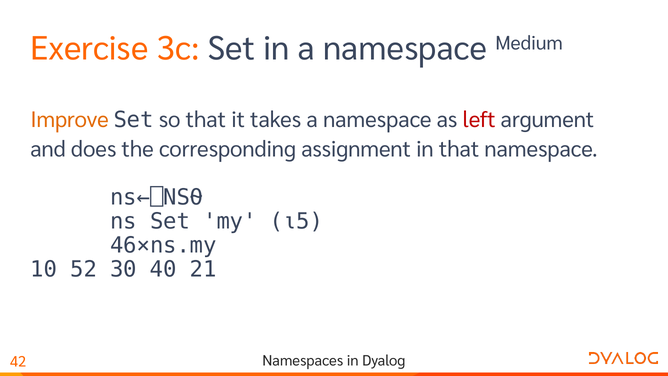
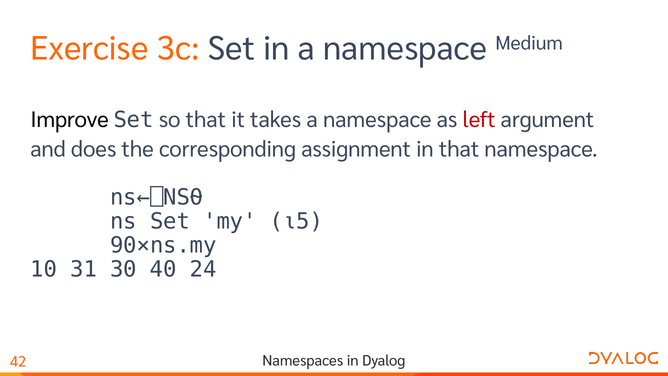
Improve colour: orange -> black
46×ns.my: 46×ns.my -> 90×ns.my
52: 52 -> 31
21: 21 -> 24
